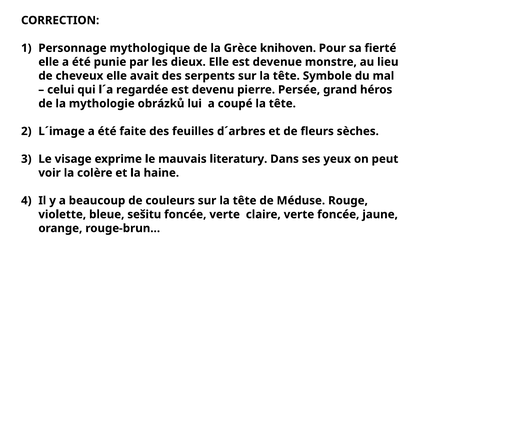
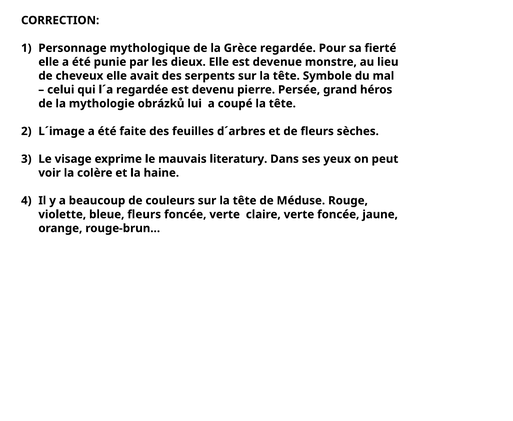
Grèce knihoven: knihoven -> regardée
bleue sešitu: sešitu -> fleurs
